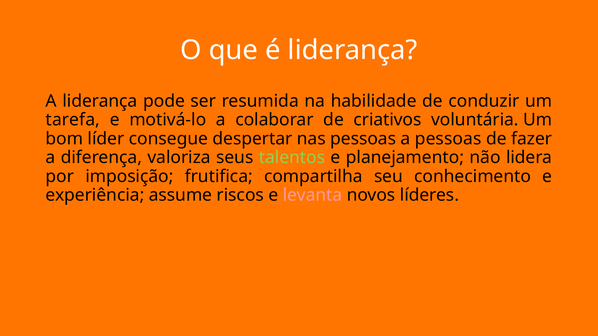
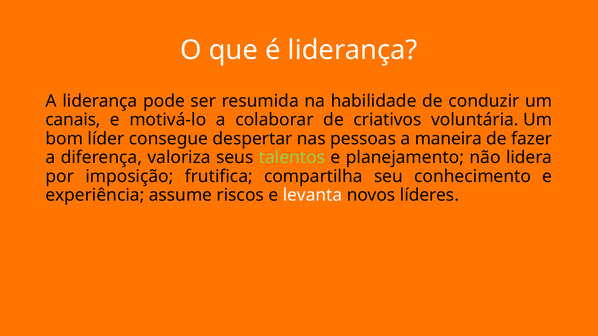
tarefa: tarefa -> canais
a pessoas: pessoas -> maneira
levanta colour: pink -> white
